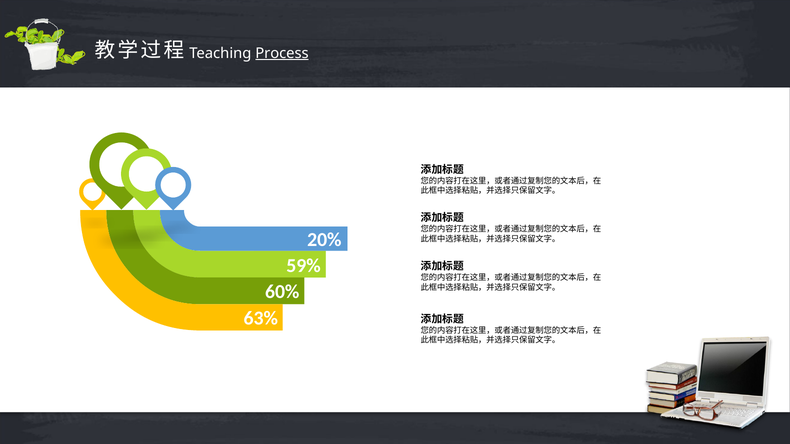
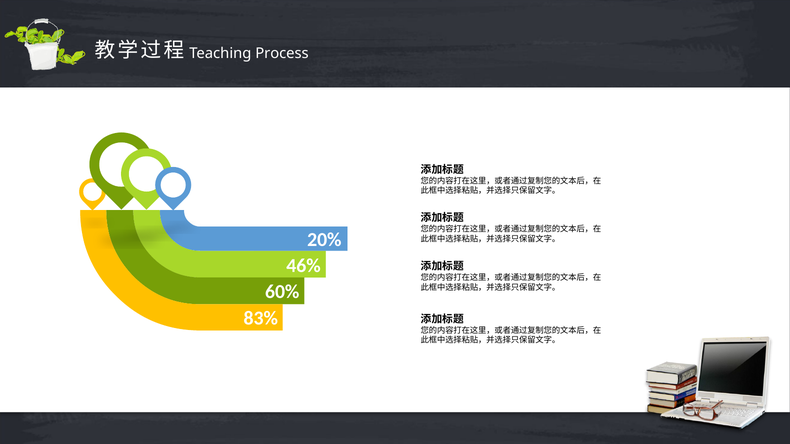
Process underline: present -> none
59%: 59% -> 46%
63%: 63% -> 83%
